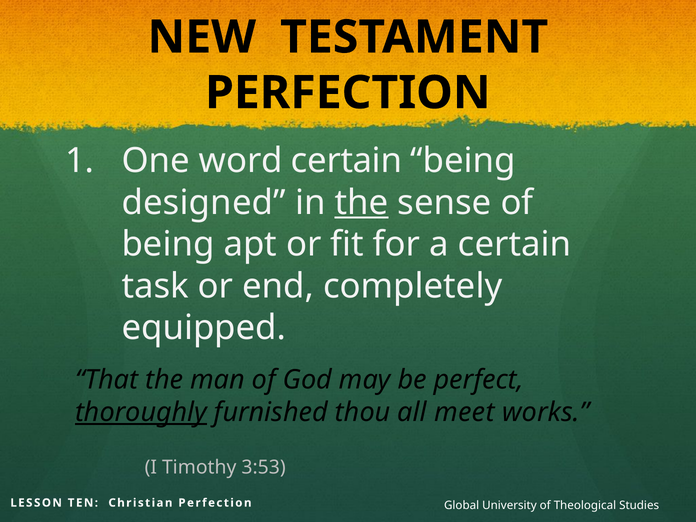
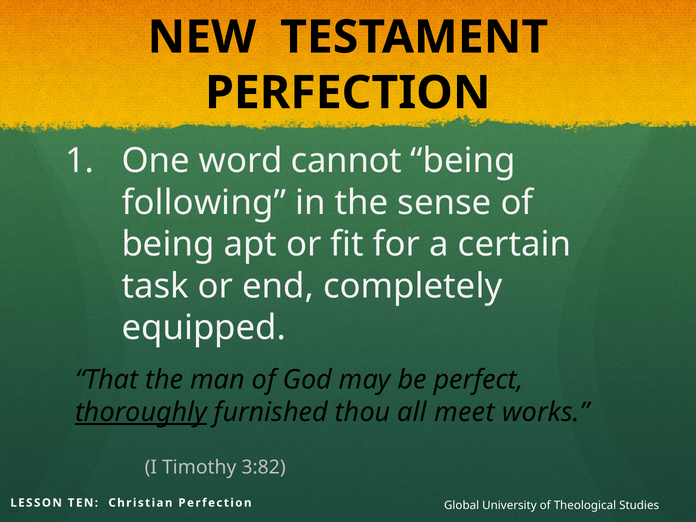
word certain: certain -> cannot
designed: designed -> following
the at (362, 203) underline: present -> none
3:53: 3:53 -> 3:82
